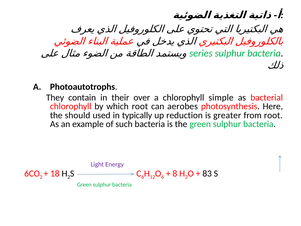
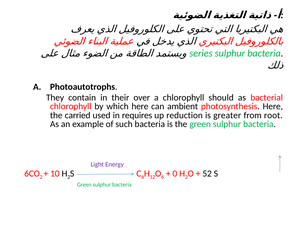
simple: simple -> should
which root: root -> here
aerobes: aerobes -> ambient
should: should -> carried
typically: typically -> requires
18: 18 -> 10
8: 8 -> 0
83: 83 -> 52
